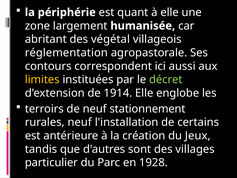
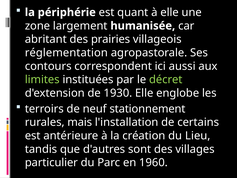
végétal: végétal -> prairies
limites colour: yellow -> light green
1914: 1914 -> 1930
rurales neuf: neuf -> mais
Jeux: Jeux -> Lieu
1928: 1928 -> 1960
